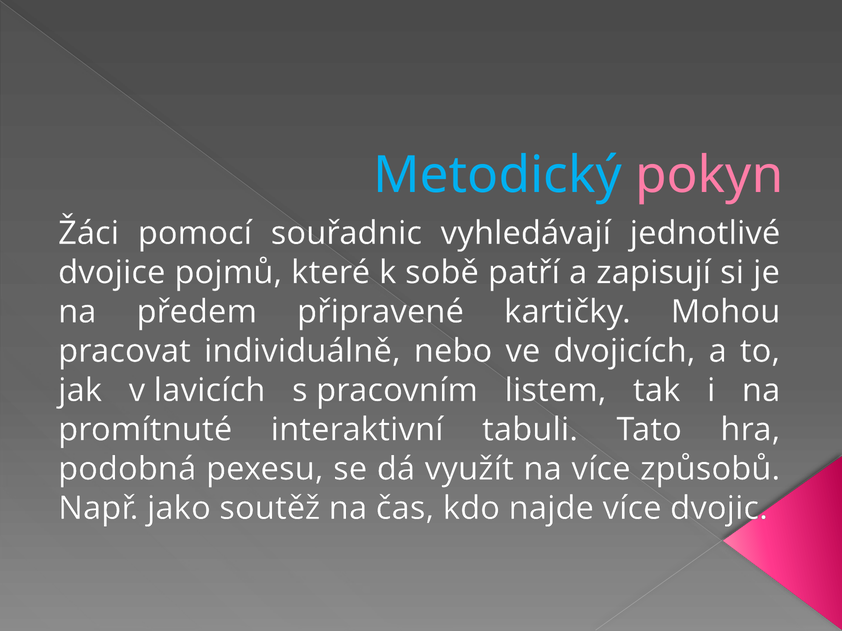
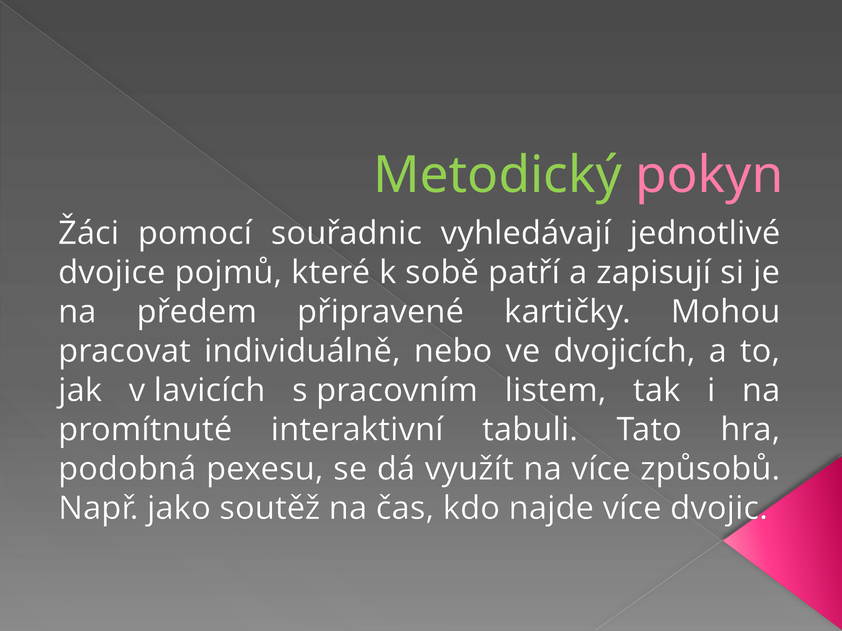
Metodický colour: light blue -> light green
